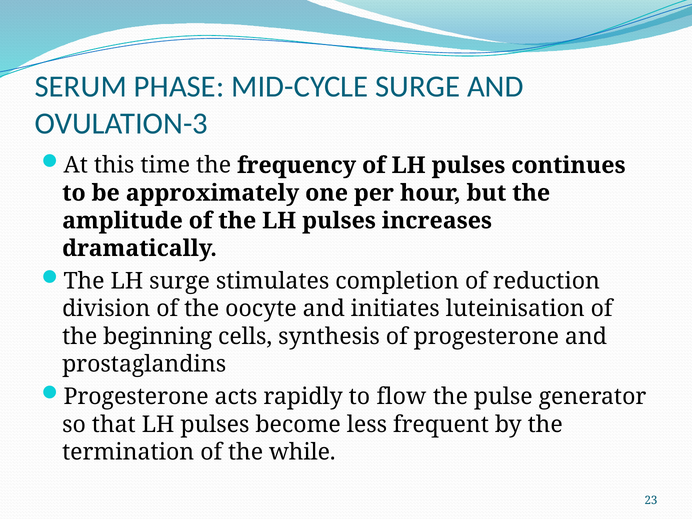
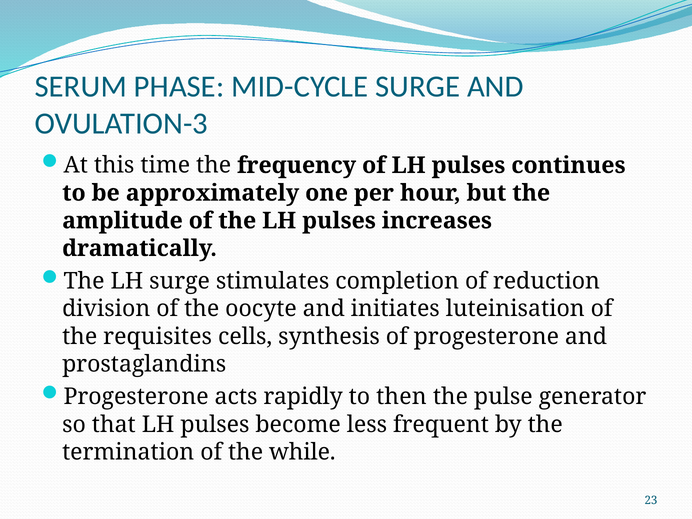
beginning: beginning -> requisites
flow: flow -> then
